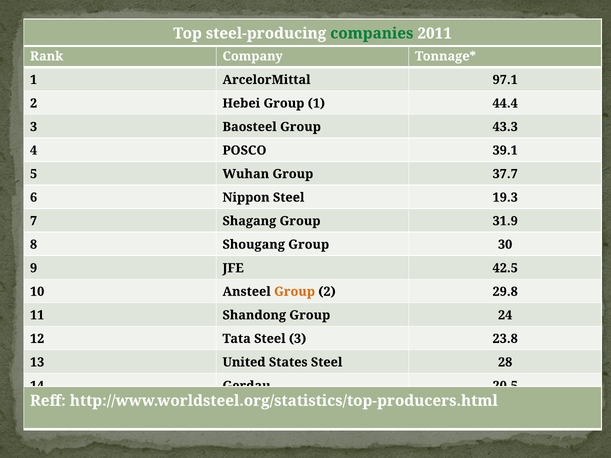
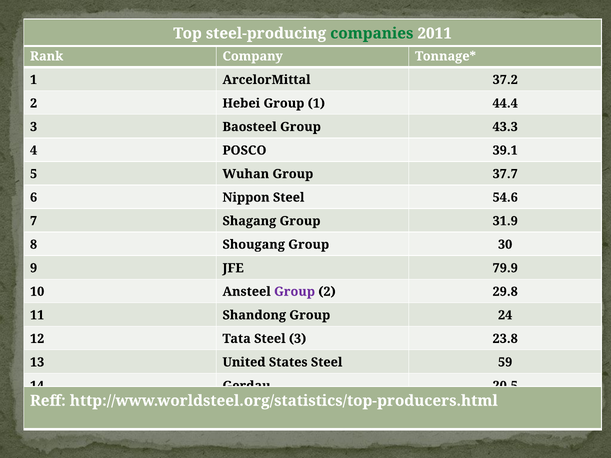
97.1: 97.1 -> 37.2
19.3: 19.3 -> 54.6
42.5: 42.5 -> 79.9
Group at (295, 292) colour: orange -> purple
28: 28 -> 59
